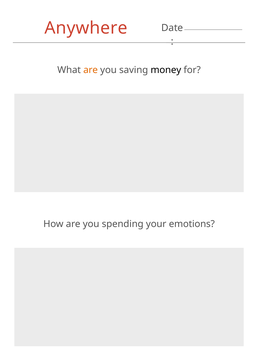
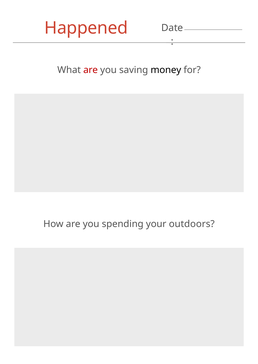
Anywhere: Anywhere -> Happened
are at (91, 70) colour: orange -> red
emotions: emotions -> outdoors
